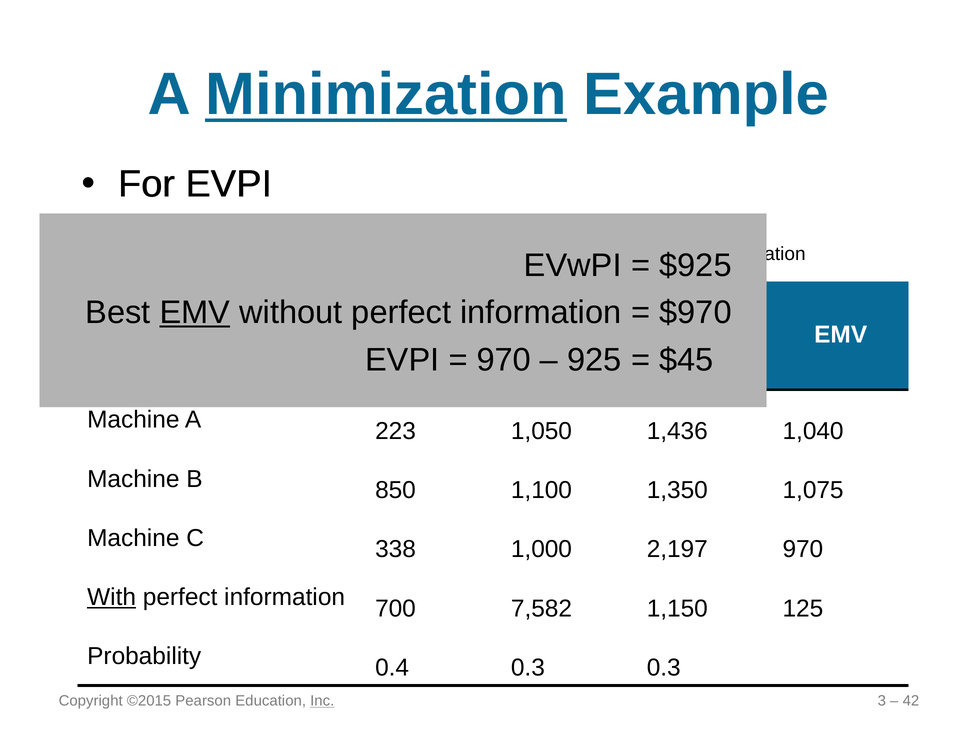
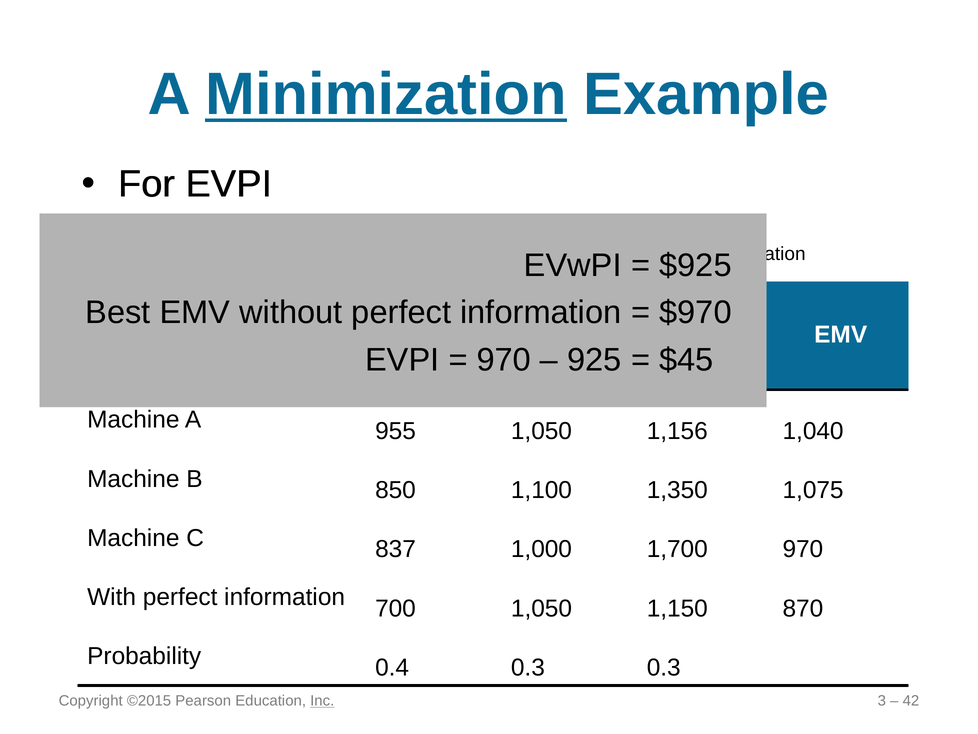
EMV at (195, 312) underline: present -> none
223: 223 -> 955
1,436: 1,436 -> 1,156
338: 338 -> 837
2,197: 2,197 -> 1,700
With at (112, 597) underline: present -> none
700 7,582: 7,582 -> 1,050
125: 125 -> 870
